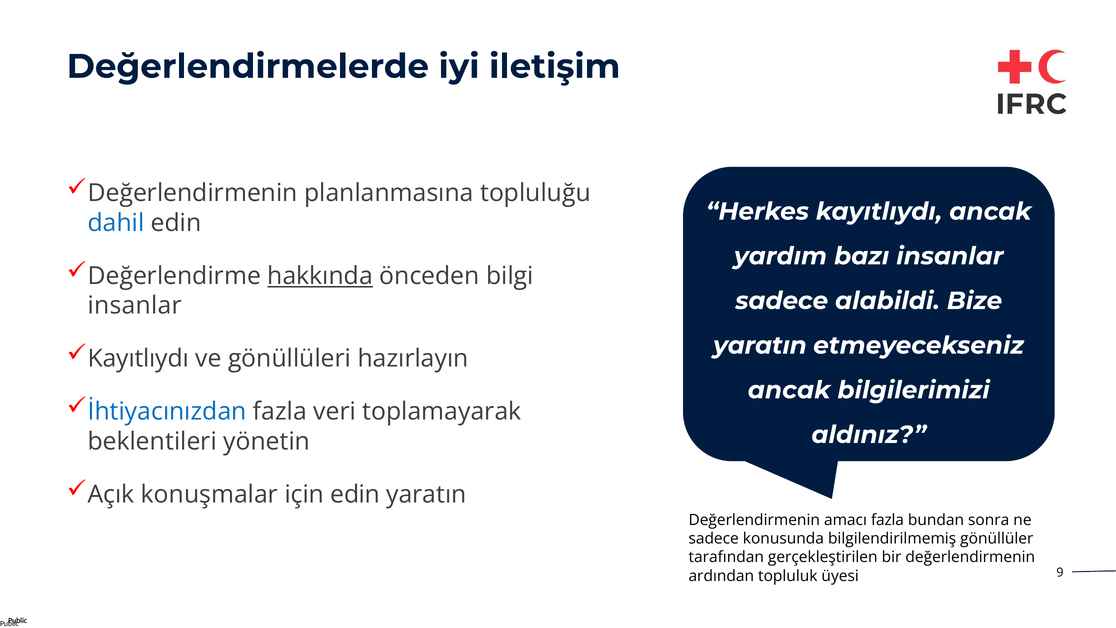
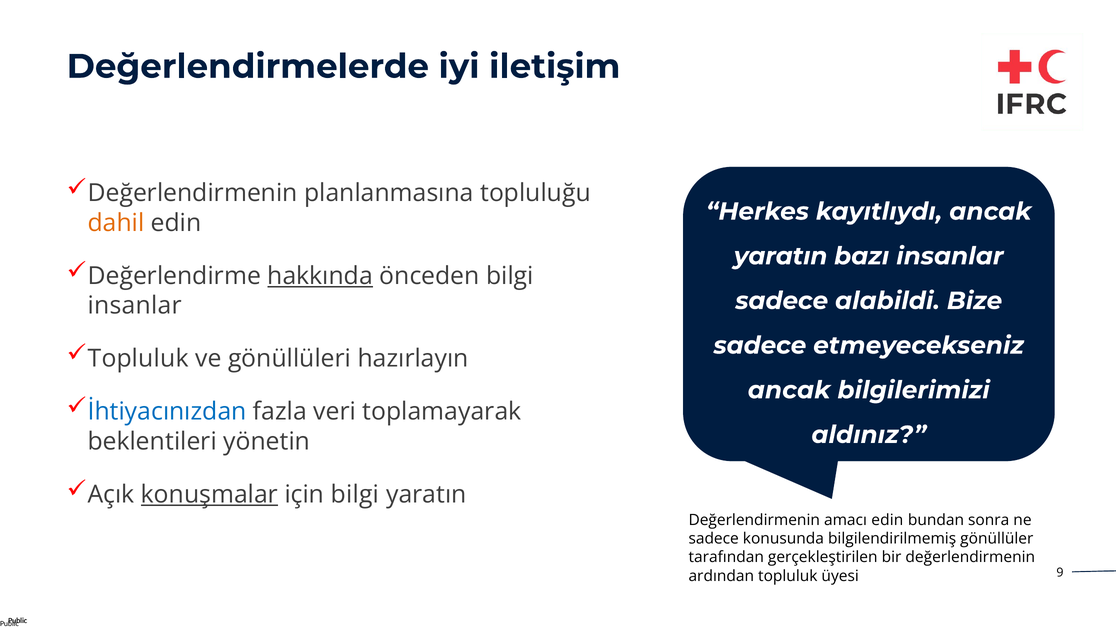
dahil colour: blue -> orange
yardım at (781, 256): yardım -> yaratın
yaratın at (760, 345): yaratın -> sadece
Kayıtlıydı at (138, 359): Kayıtlıydı -> Topluluk
konuşmalar underline: none -> present
için edin: edin -> bilgi
amacı fazla: fazla -> edin
